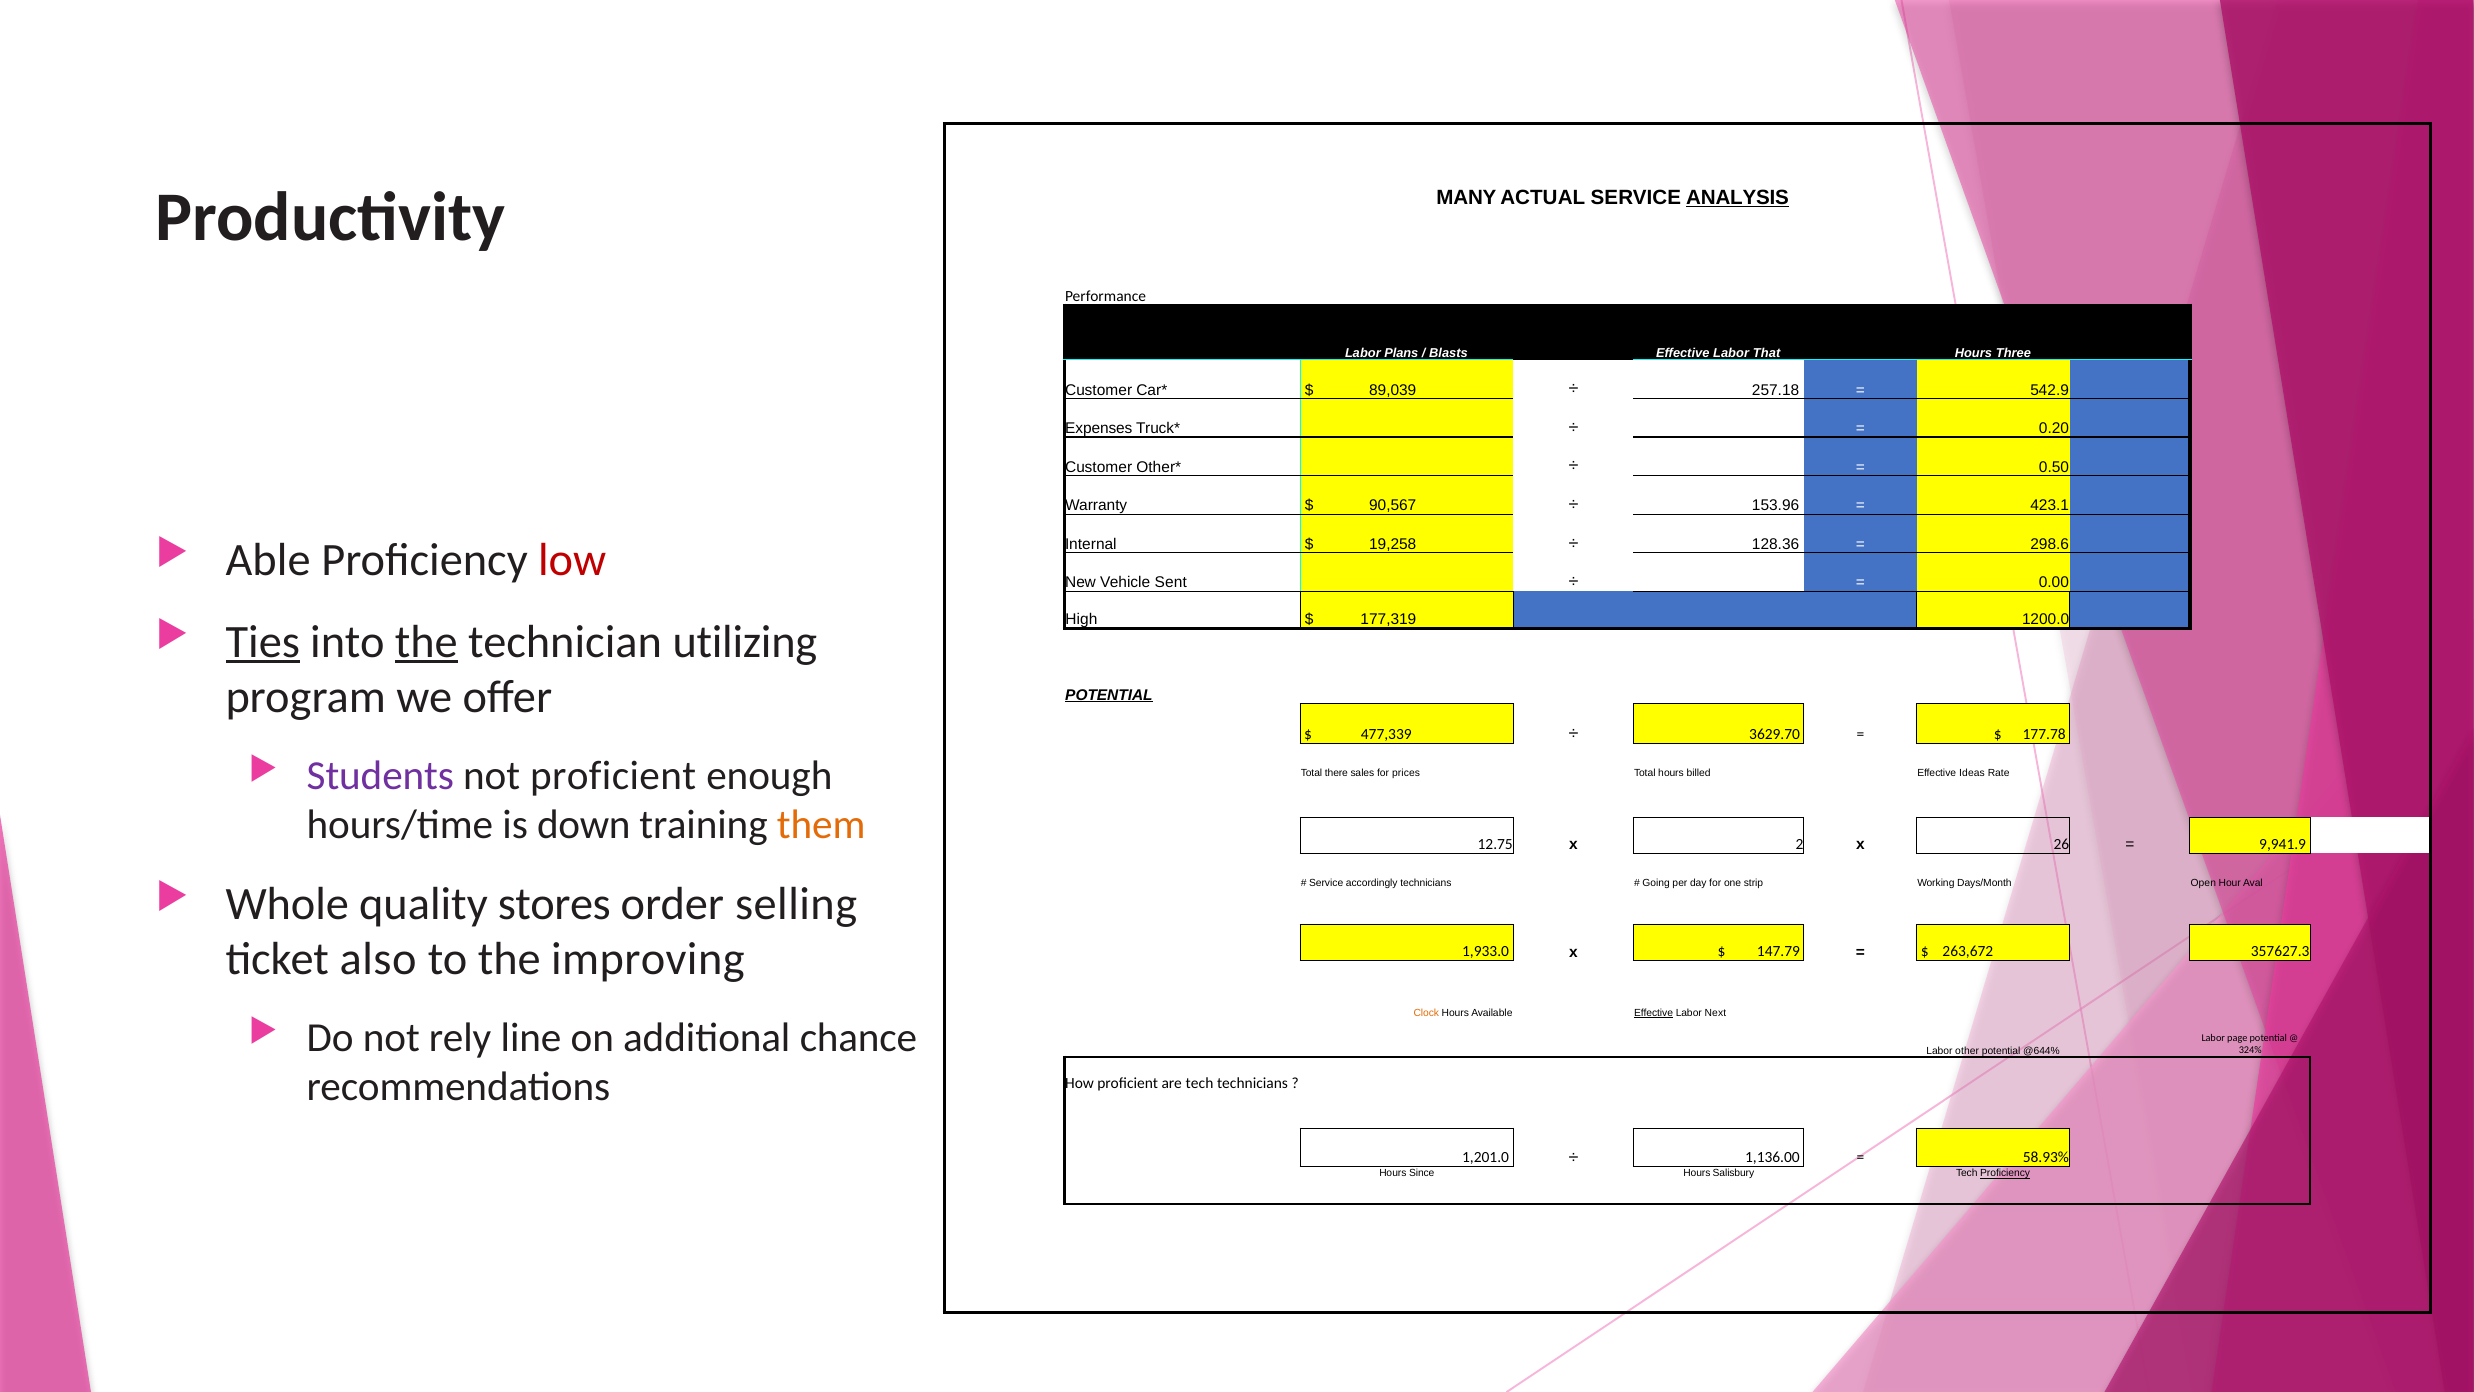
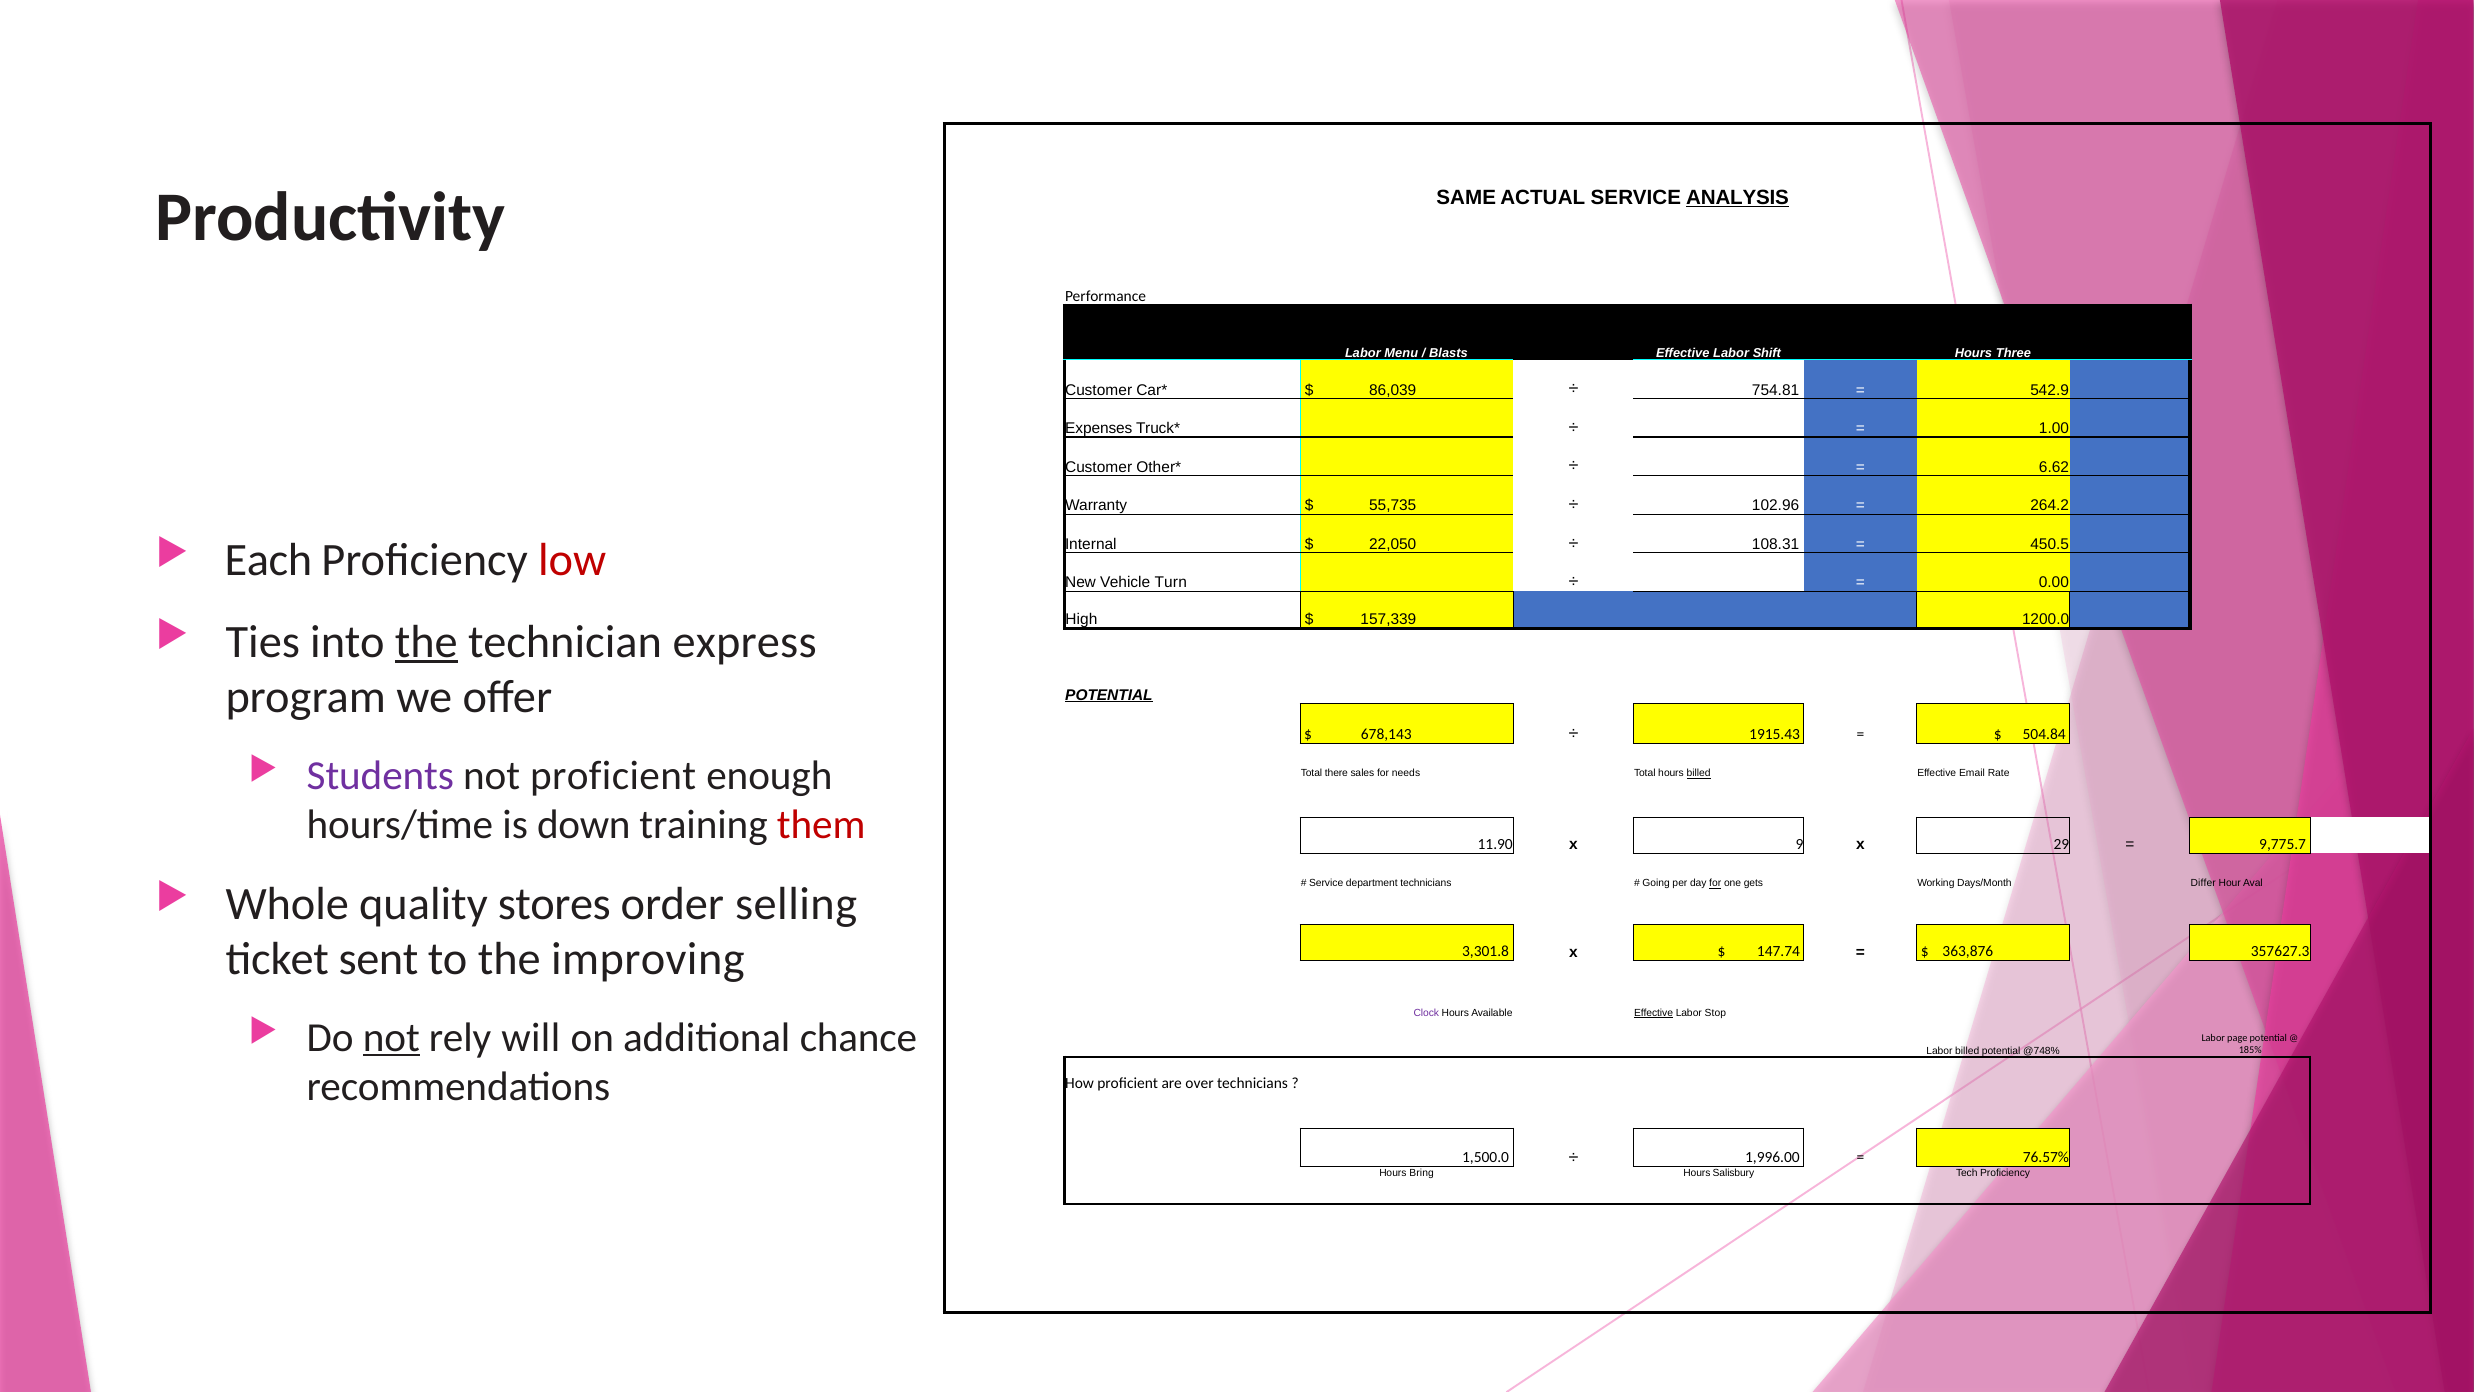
MANY: MANY -> SAME
Plans: Plans -> Menu
That: That -> Shift
89,039: 89,039 -> 86,039
257.18: 257.18 -> 754.81
0.20: 0.20 -> 1.00
0.50: 0.50 -> 6.62
90,567: 90,567 -> 55,735
153.96: 153.96 -> 102.96
423.1: 423.1 -> 264.2
19,258: 19,258 -> 22,050
128.36: 128.36 -> 108.31
298.6: 298.6 -> 450.5
Able: Able -> Each
Sent: Sent -> Turn
177,319: 177,319 -> 157,339
Ties underline: present -> none
utilizing: utilizing -> express
477,339: 477,339 -> 678,143
3629.70: 3629.70 -> 1915.43
177.78: 177.78 -> 504.84
prices: prices -> needs
billed at (1699, 773) underline: none -> present
Ideas: Ideas -> Email
them colour: orange -> red
12.75: 12.75 -> 11.90
2: 2 -> 9
26: 26 -> 29
9,941.9: 9,941.9 -> 9,775.7
accordingly: accordingly -> department
for at (1715, 883) underline: none -> present
strip: strip -> gets
Open: Open -> Differ
also: also -> sent
1,933.0: 1,933.0 -> 3,301.8
147.79: 147.79 -> 147.74
263,672: 263,672 -> 363,876
Clock colour: orange -> purple
Next: Next -> Stop
not at (391, 1037) underline: none -> present
line: line -> will
Labor other: other -> billed
@644%: @644% -> @748%
324%: 324% -> 185%
are tech: tech -> over
1,201.0: 1,201.0 -> 1,500.0
1,136.00: 1,136.00 -> 1,996.00
58.93%: 58.93% -> 76.57%
Since: Since -> Bring
Proficiency at (2005, 1173) underline: present -> none
